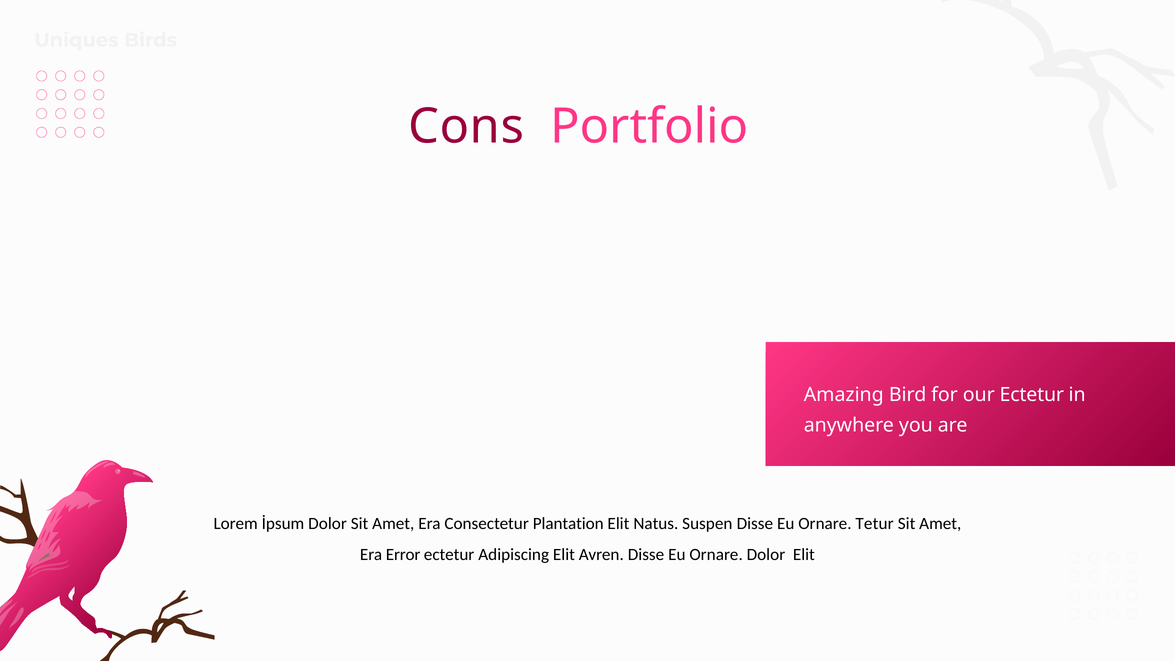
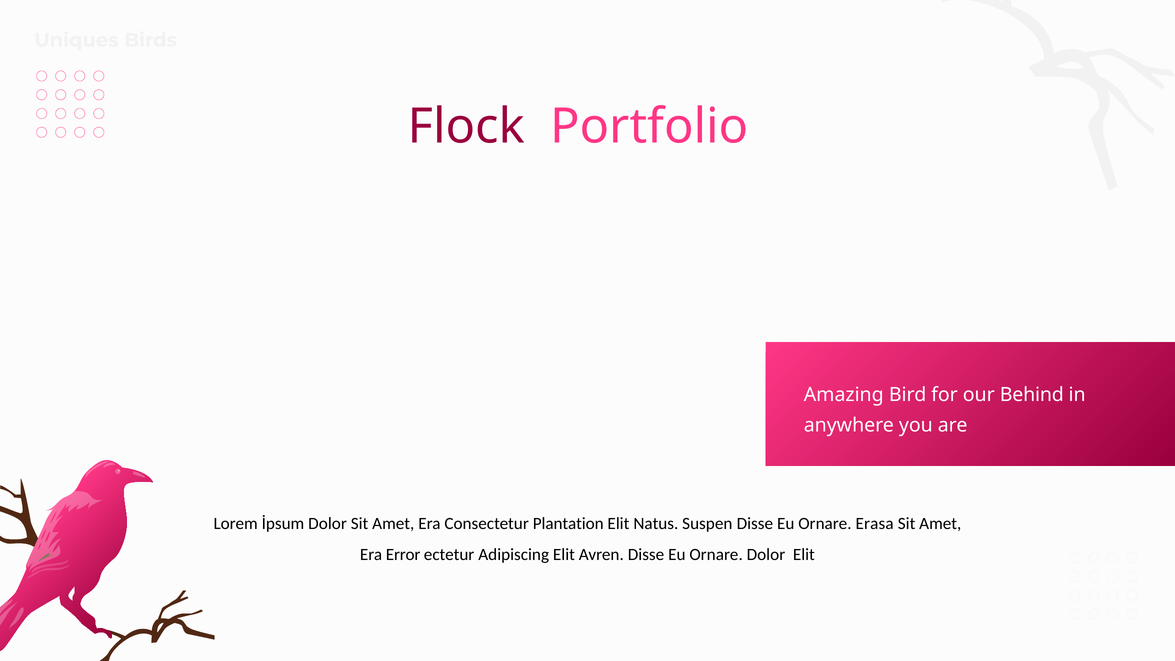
Cons: Cons -> Flock
our Ectetur: Ectetur -> Behind
Tetur: Tetur -> Erasa
